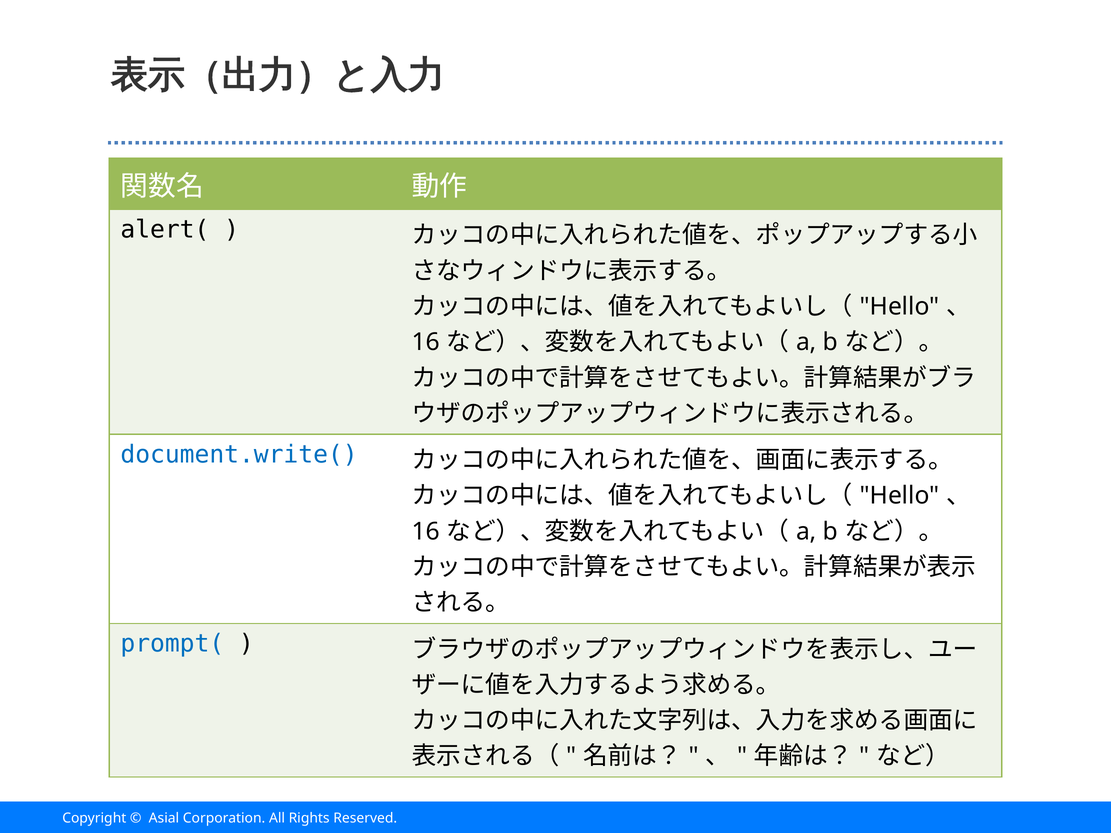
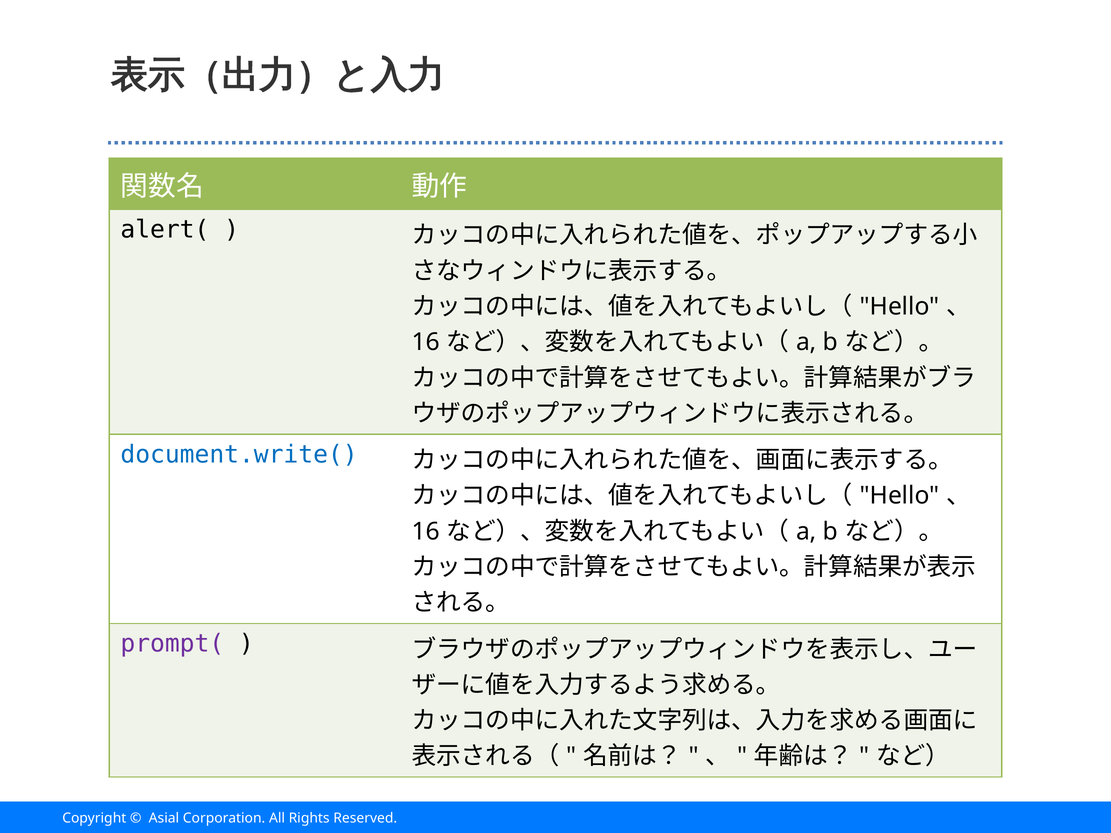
prompt( colour: blue -> purple
